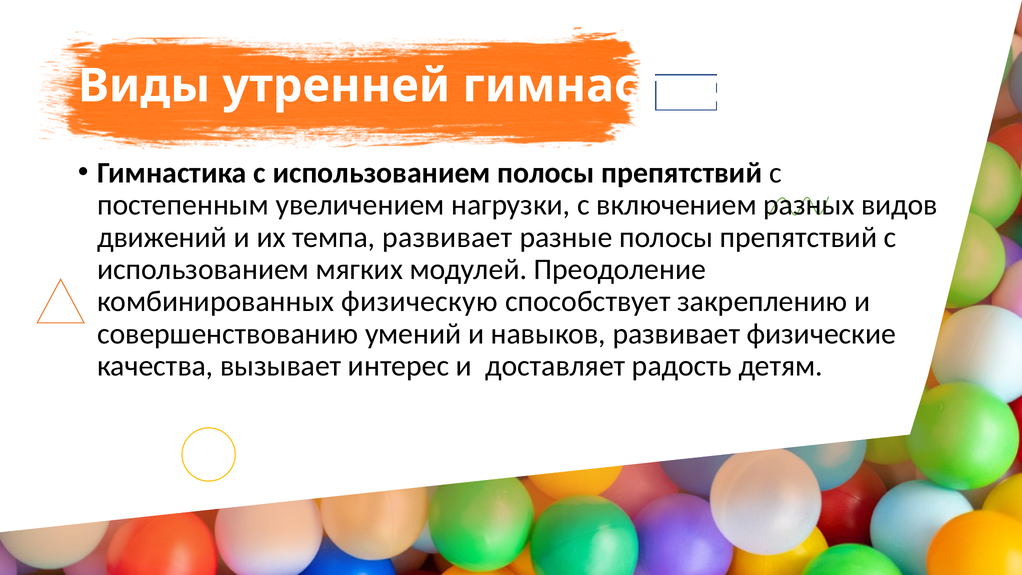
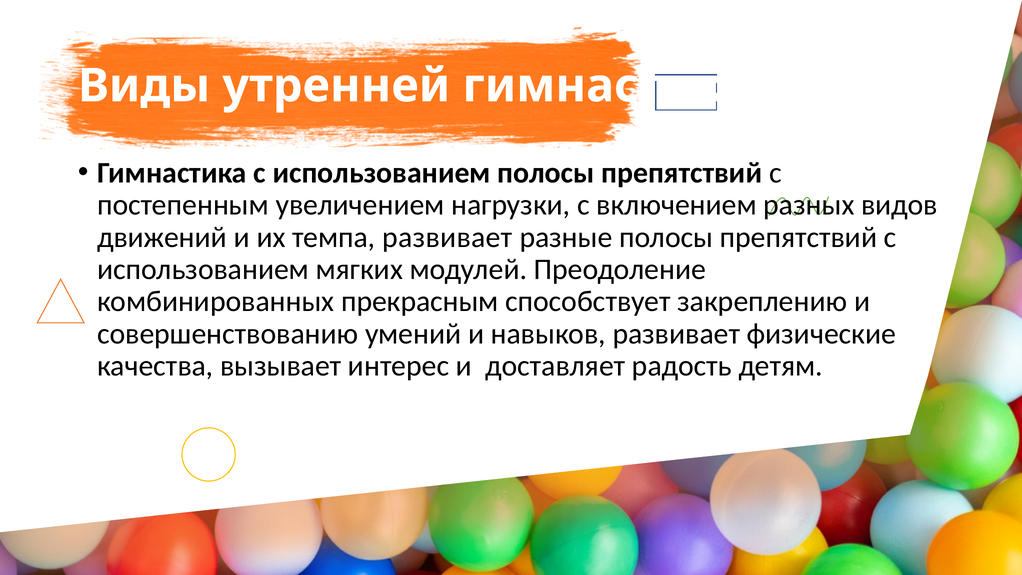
физическую: физическую -> прекрасным
